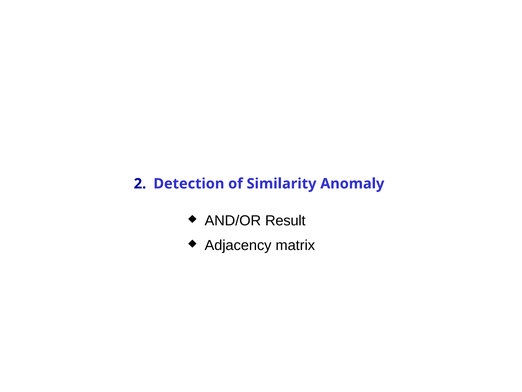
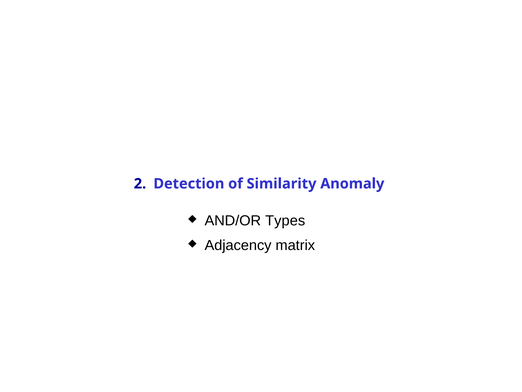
Result: Result -> Types
